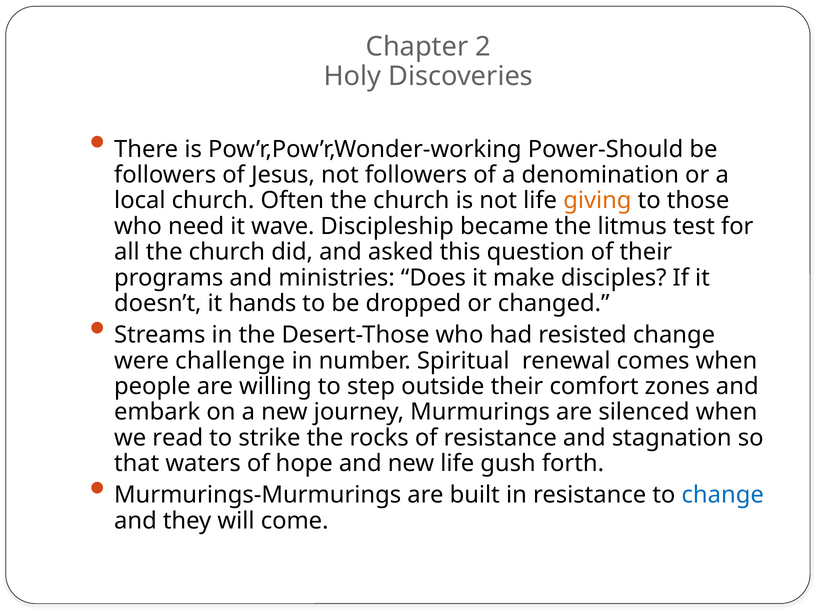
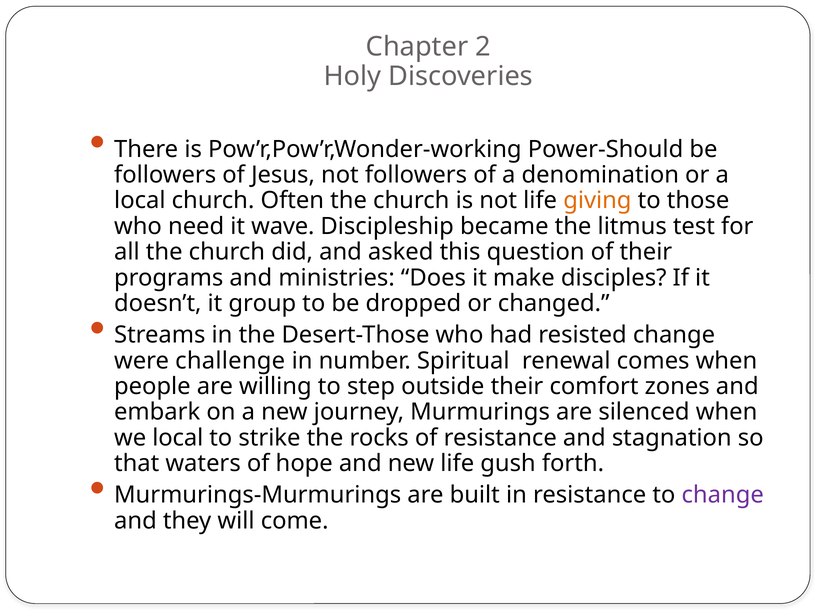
hands: hands -> group
we read: read -> local
change at (723, 495) colour: blue -> purple
